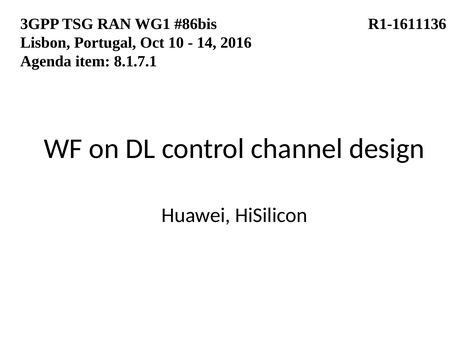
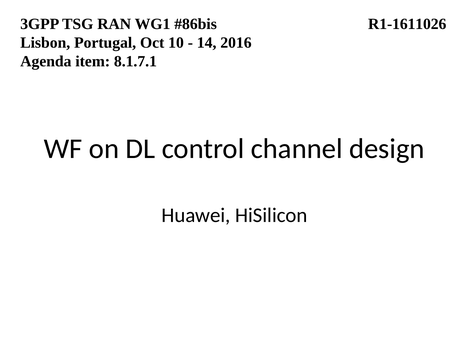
R1-1611136: R1-1611136 -> R1-1611026
